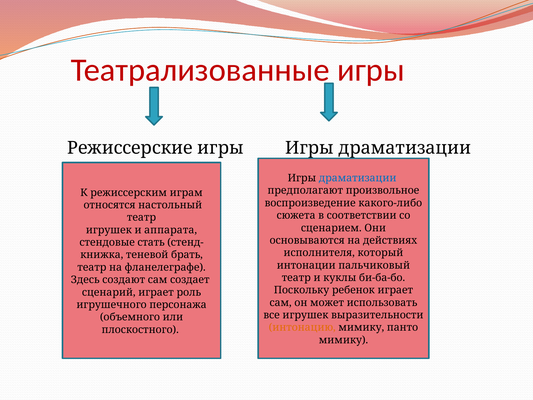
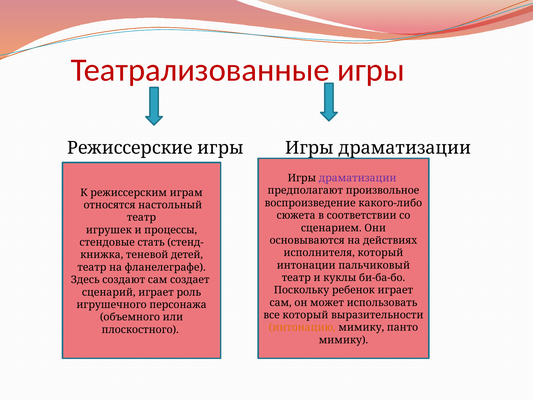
драматизации at (358, 178) colour: blue -> purple
аппарата: аппарата -> процессы
брать: брать -> детей
все игрушек: игрушек -> который
